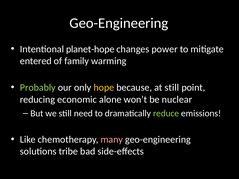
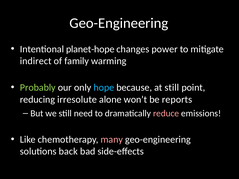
entered: entered -> indirect
hope colour: yellow -> light blue
economic: economic -> irresolute
nuclear: nuclear -> reports
reduce colour: light green -> pink
tribe: tribe -> back
